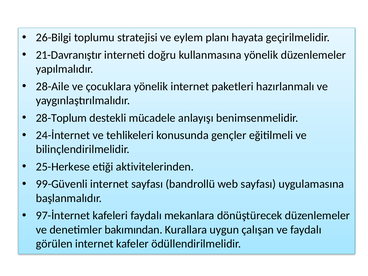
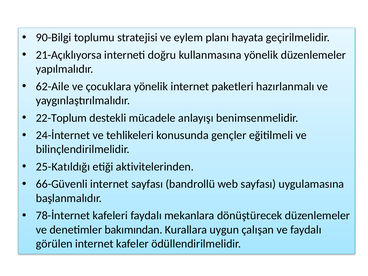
26-Bilgi: 26-Bilgi -> 90-Bilgi
21-Davranıştır: 21-Davranıştır -> 21-Açıklıyorsa
28-Aile: 28-Aile -> 62-Aile
28-Toplum: 28-Toplum -> 22-Toplum
25-Herkese: 25-Herkese -> 25-Katıldığı
99-Güvenli: 99-Güvenli -> 66-Güvenli
97-İnternet: 97-İnternet -> 78-İnternet
